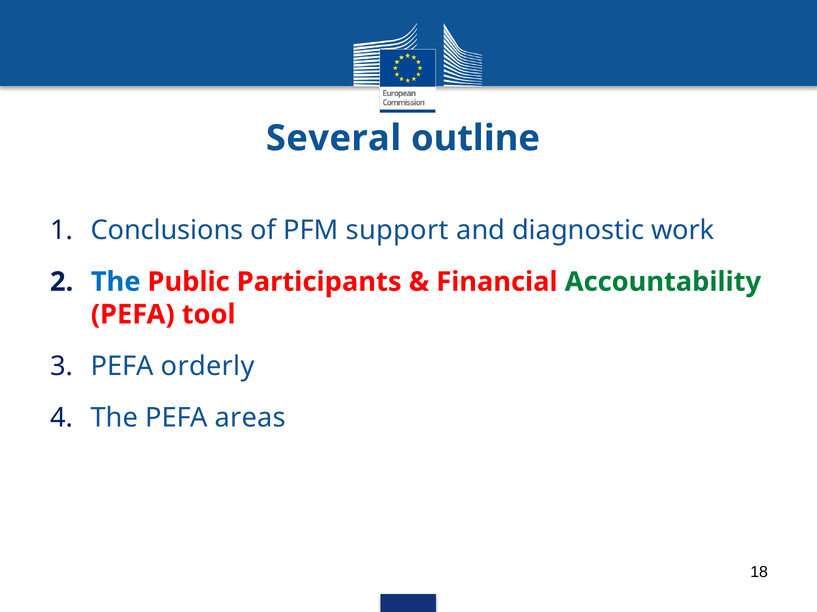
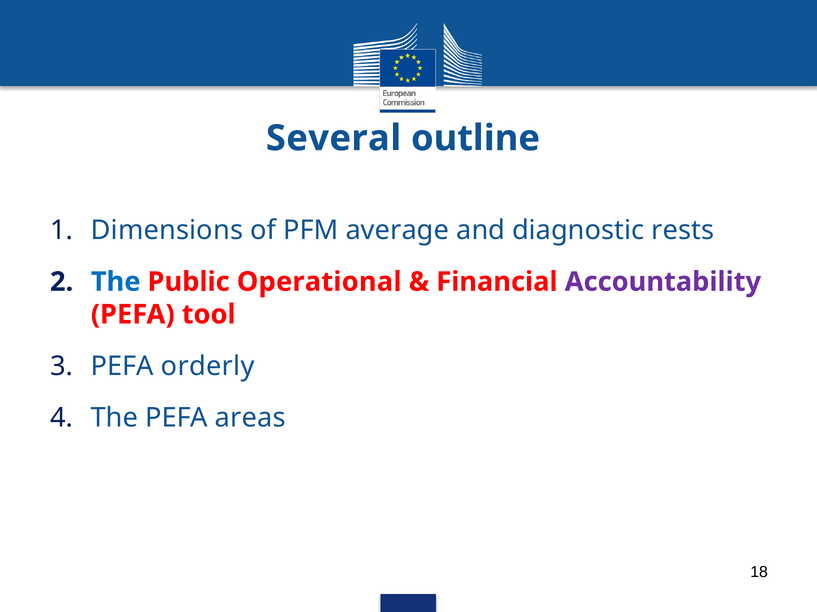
Conclusions: Conclusions -> Dimensions
support: support -> average
work: work -> rests
Participants: Participants -> Operational
Accountability colour: green -> purple
